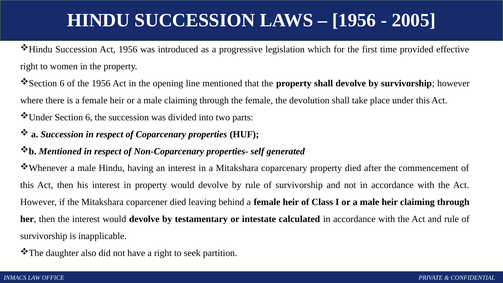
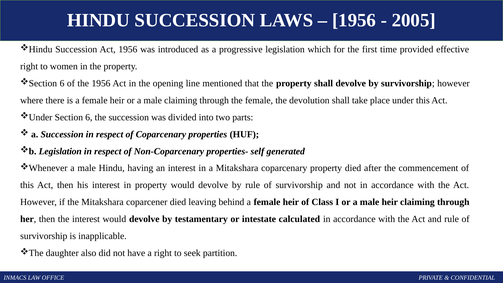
Mentioned at (60, 151): Mentioned -> Legislation
